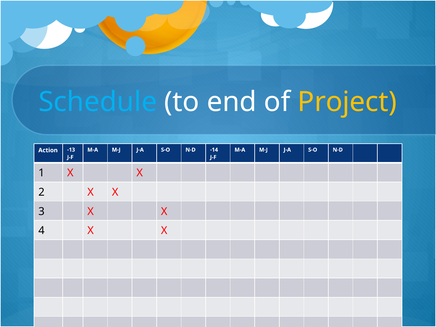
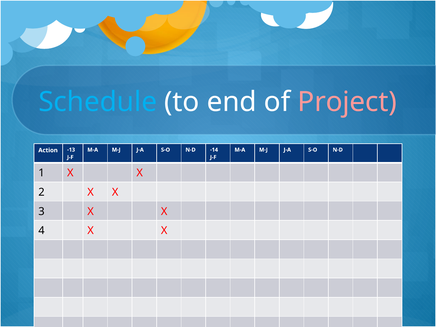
Project colour: yellow -> pink
